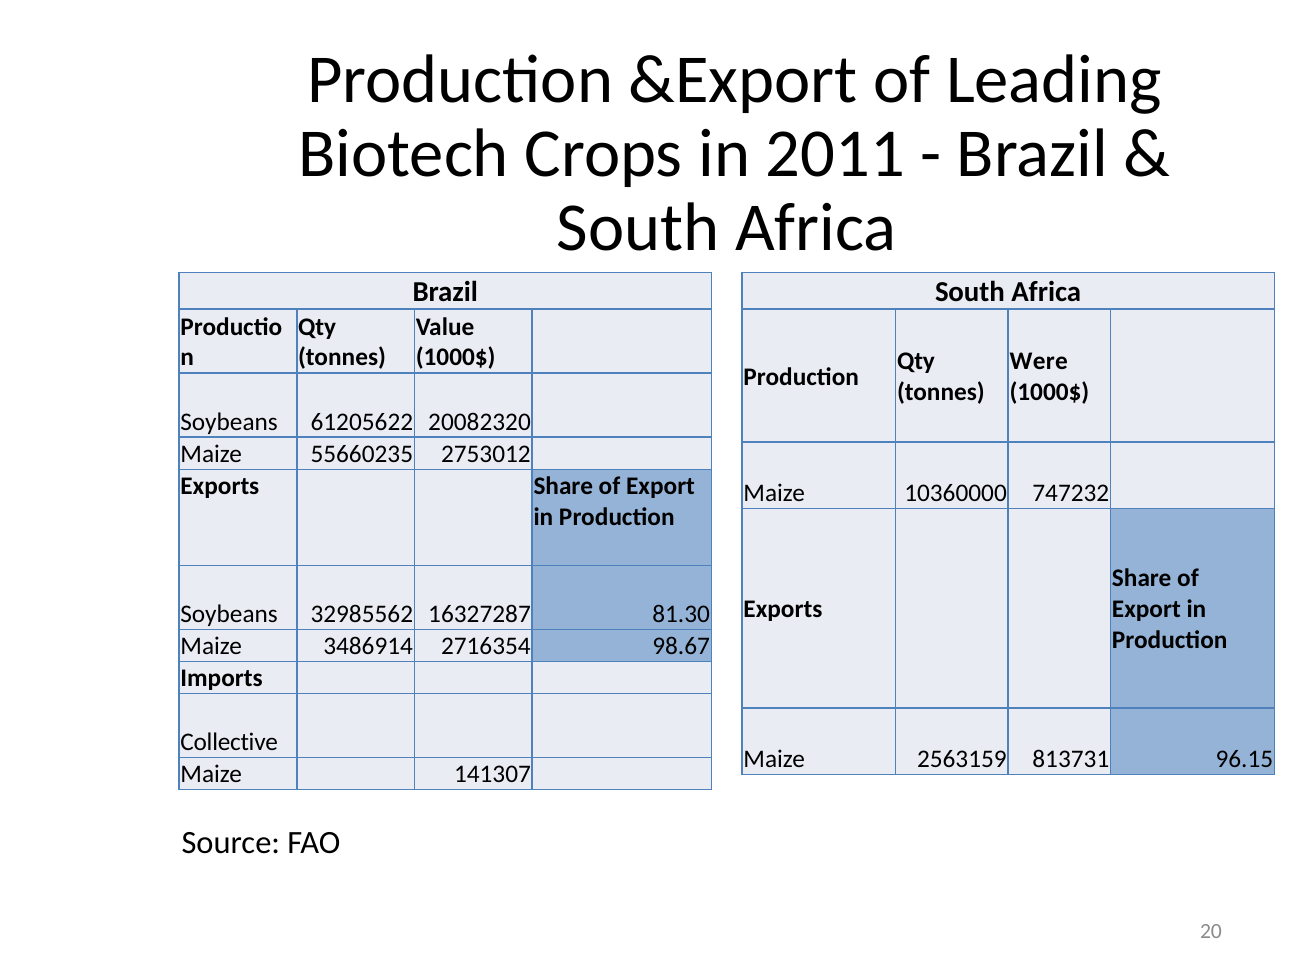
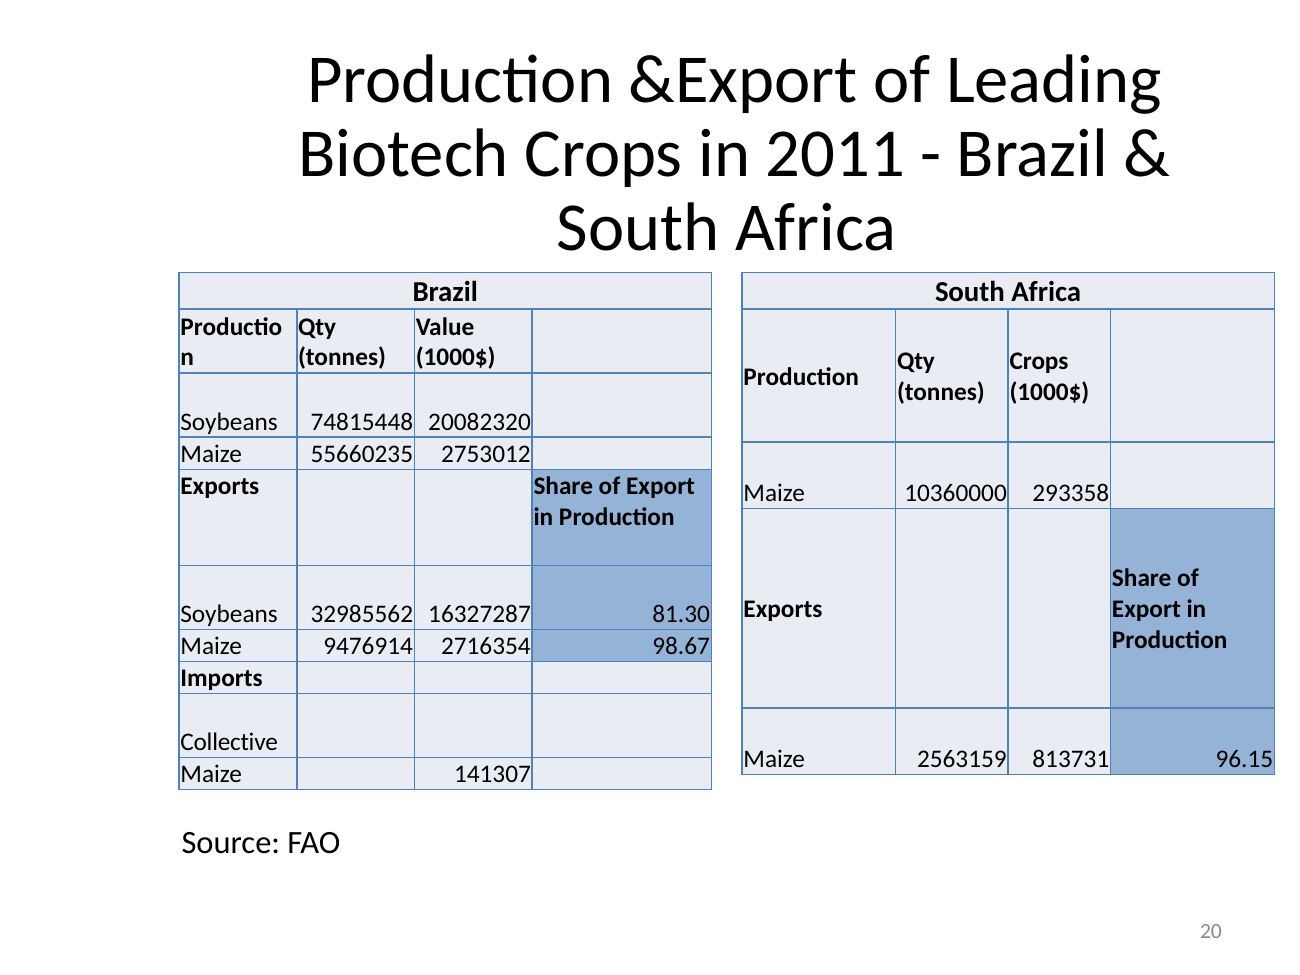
Were at (1039, 361): Were -> Crops
61205622: 61205622 -> 74815448
747232: 747232 -> 293358
3486914: 3486914 -> 9476914
